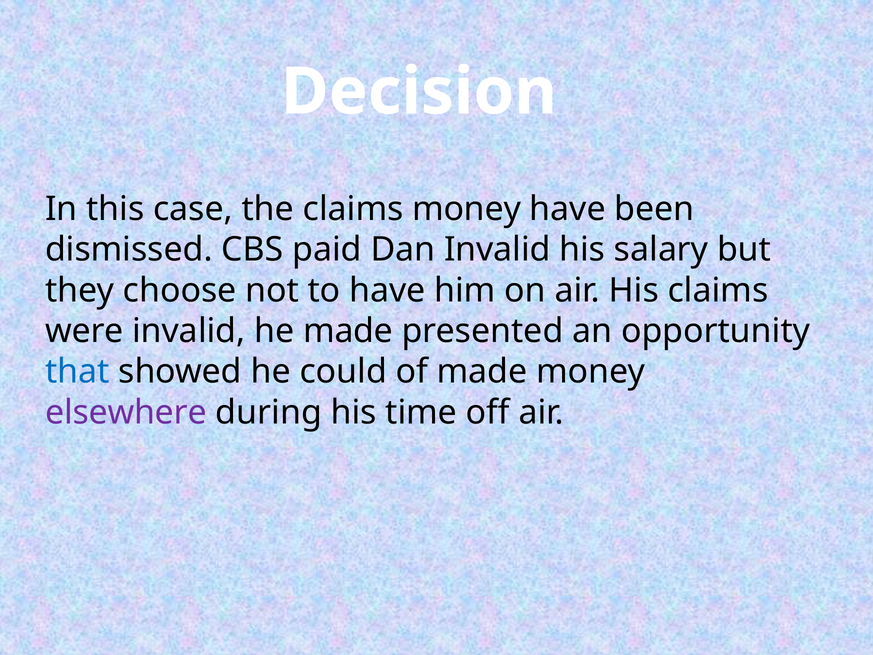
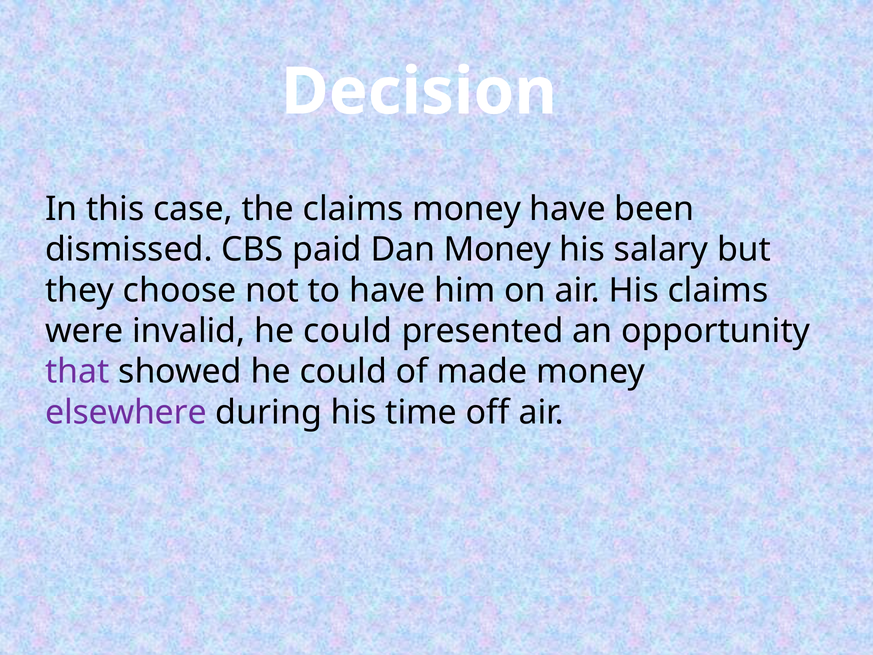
Dan Invalid: Invalid -> Money
invalid he made: made -> could
that colour: blue -> purple
